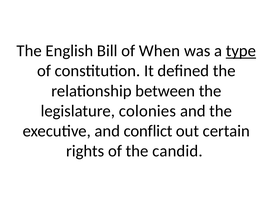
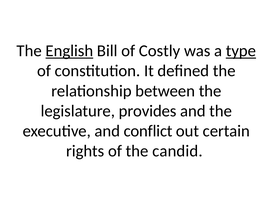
English underline: none -> present
When: When -> Costly
colonies: colonies -> provides
